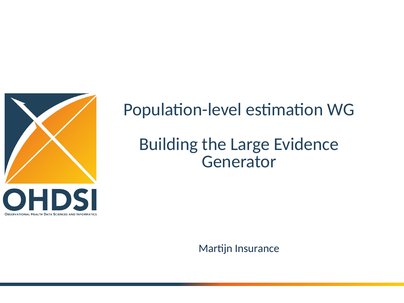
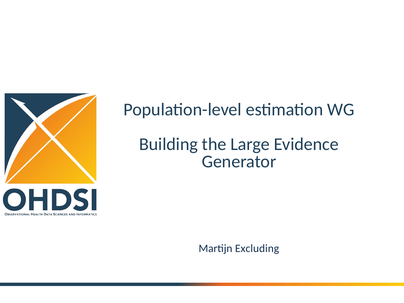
Insurance: Insurance -> Excluding
